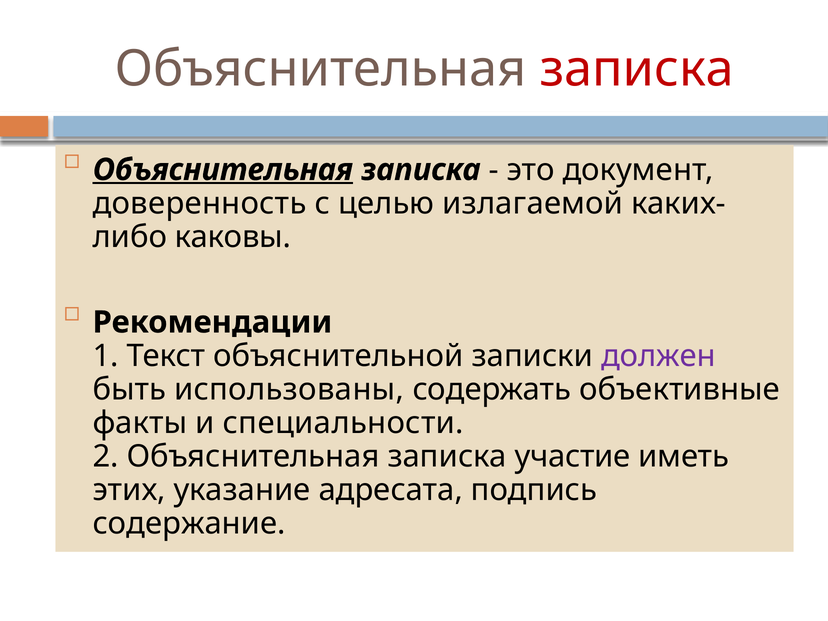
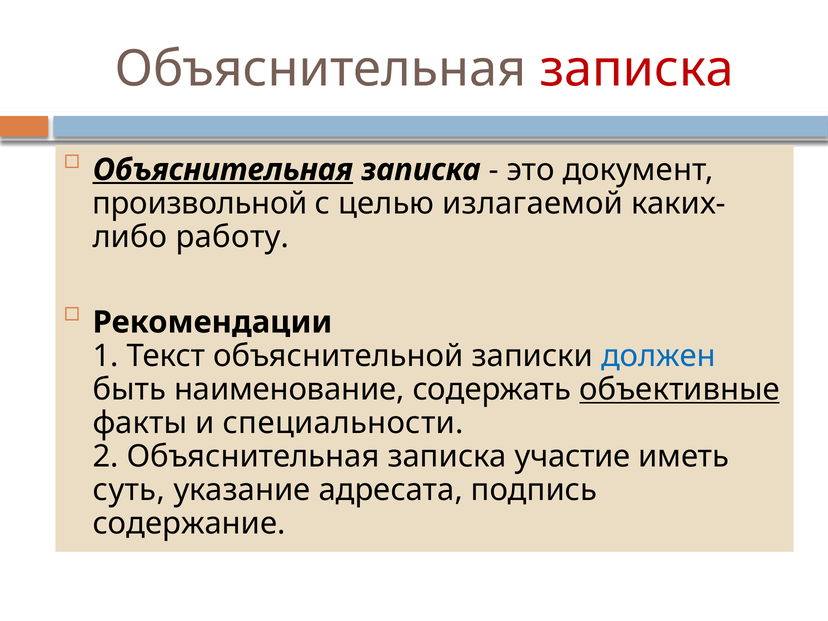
доверенность: доверенность -> произвольной
каковы: каковы -> работу
должен colour: purple -> blue
использованы: использованы -> наименование
объективные underline: none -> present
этих: этих -> суть
